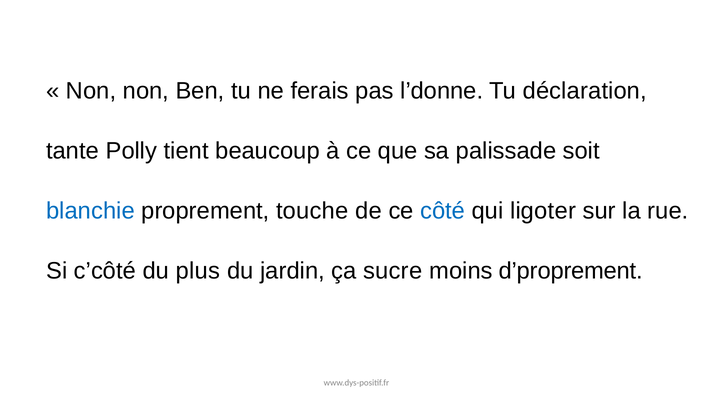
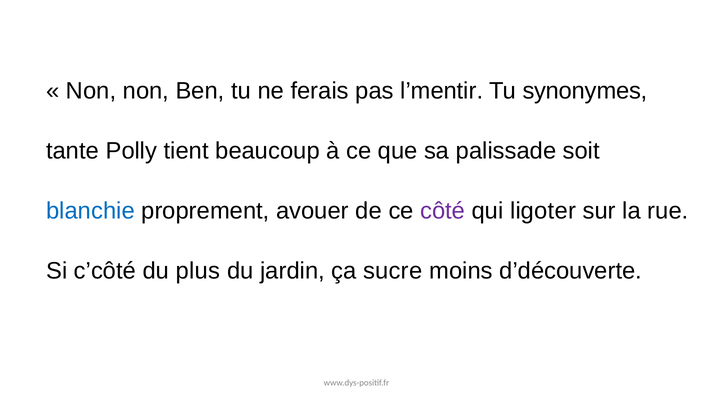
l’donne: l’donne -> l’mentir
déclaration: déclaration -> synonymes
touche: touche -> avouer
côté colour: blue -> purple
d’proprement: d’proprement -> d’découverte
